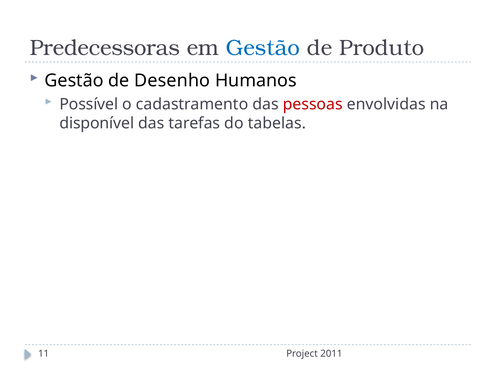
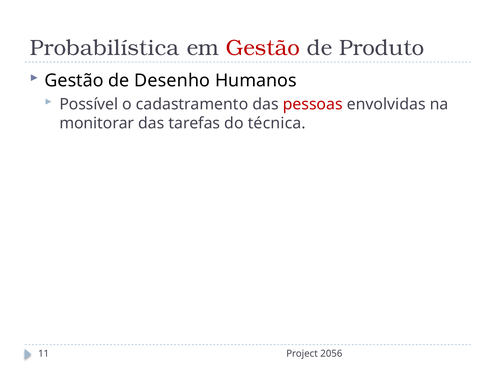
Predecessoras: Predecessoras -> Probabilística
Gestão at (263, 48) colour: blue -> red
disponível: disponível -> monitorar
tabelas: tabelas -> técnica
2011: 2011 -> 2056
